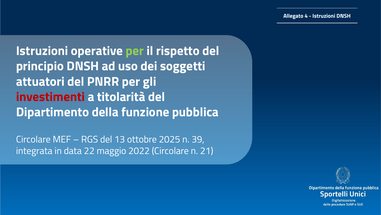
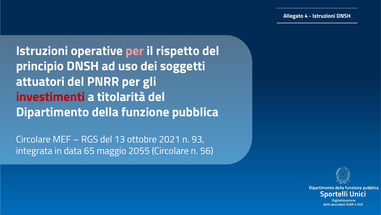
per at (135, 51) colour: light green -> pink
2025: 2025 -> 2021
39: 39 -> 93
22: 22 -> 65
2022: 2022 -> 2055
21: 21 -> 56
